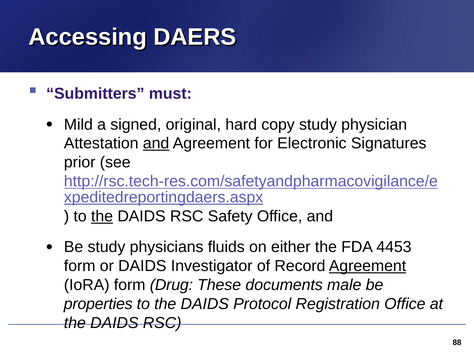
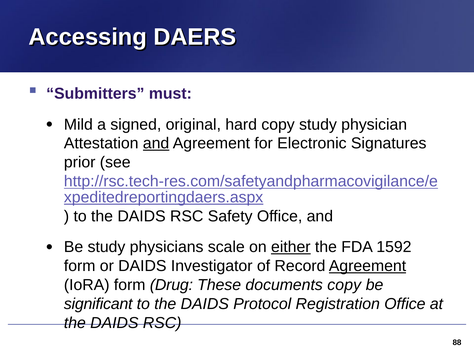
the at (102, 216) underline: present -> none
fluids: fluids -> scale
either underline: none -> present
4453: 4453 -> 1592
documents male: male -> copy
properties: properties -> significant
